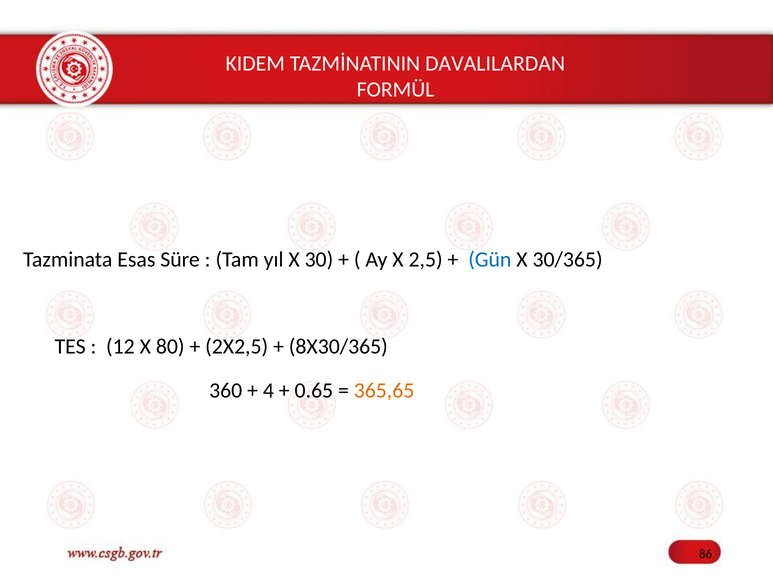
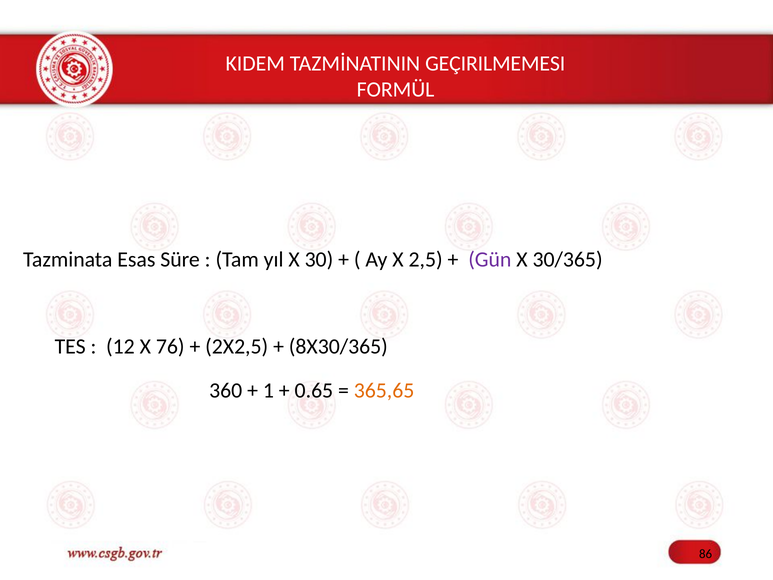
DAVALILARDAN: DAVALILARDAN -> GEÇIRILMEMESI
Gün colour: blue -> purple
80: 80 -> 76
4: 4 -> 1
